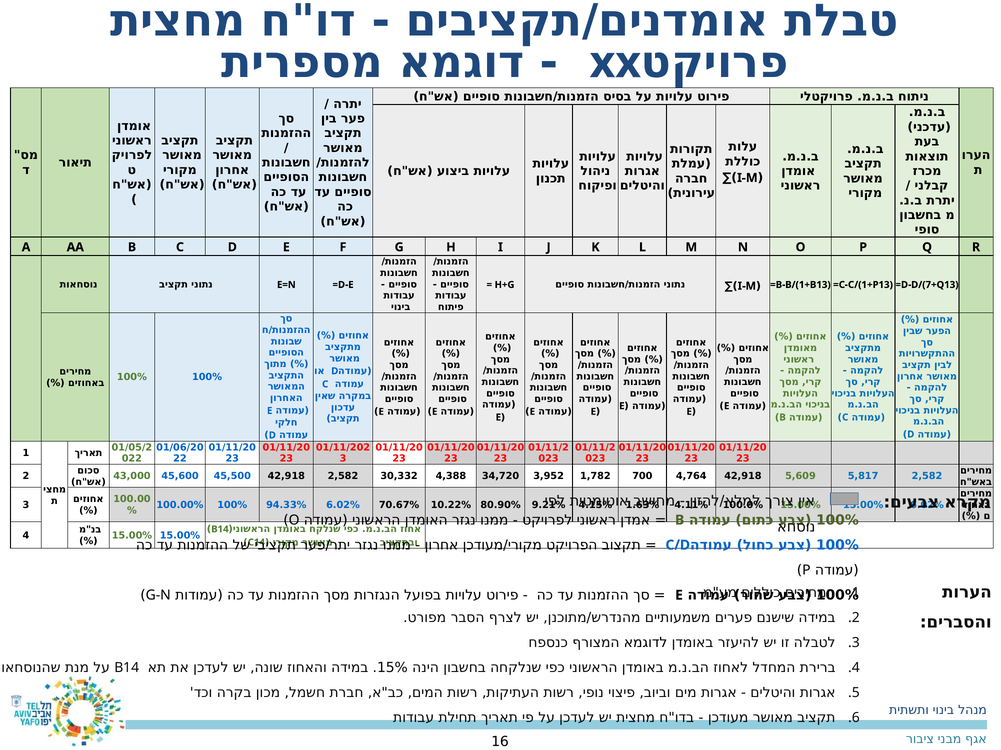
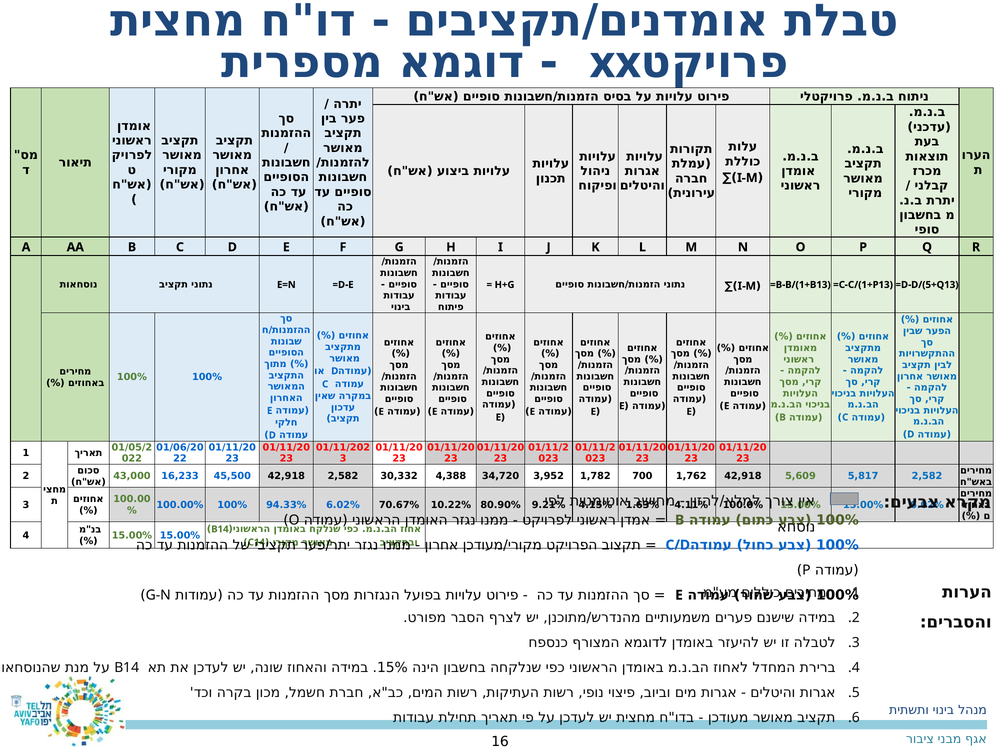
=D-D/(7+Q13: =D-D/(7+Q13 -> =D-D/(5+Q13
45,600: 45,600 -> 16,233
4,764: 4,764 -> 1,762
